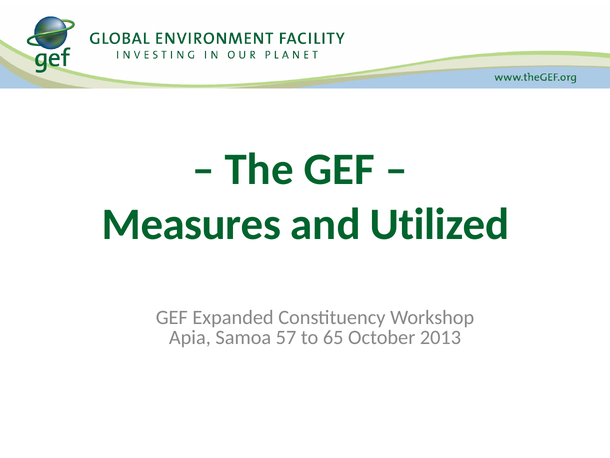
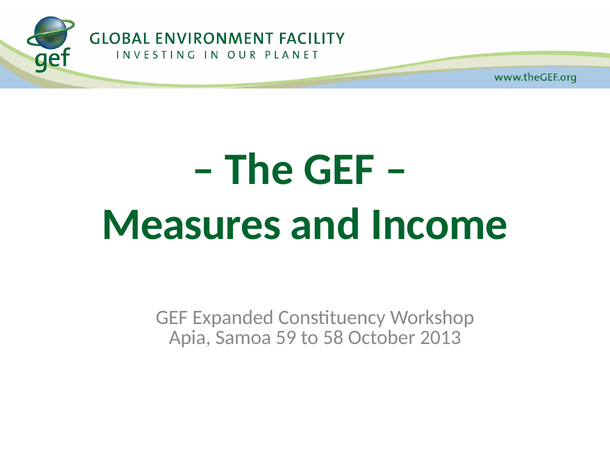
Utilized: Utilized -> Income
57: 57 -> 59
65: 65 -> 58
